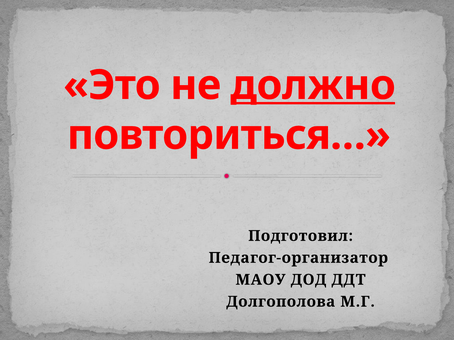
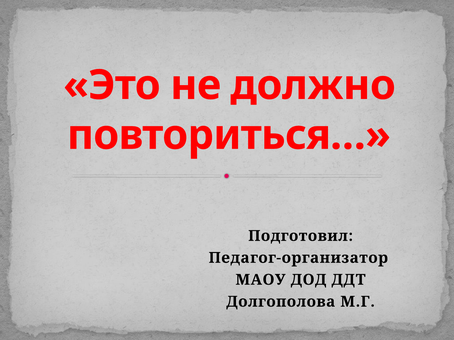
должно underline: present -> none
